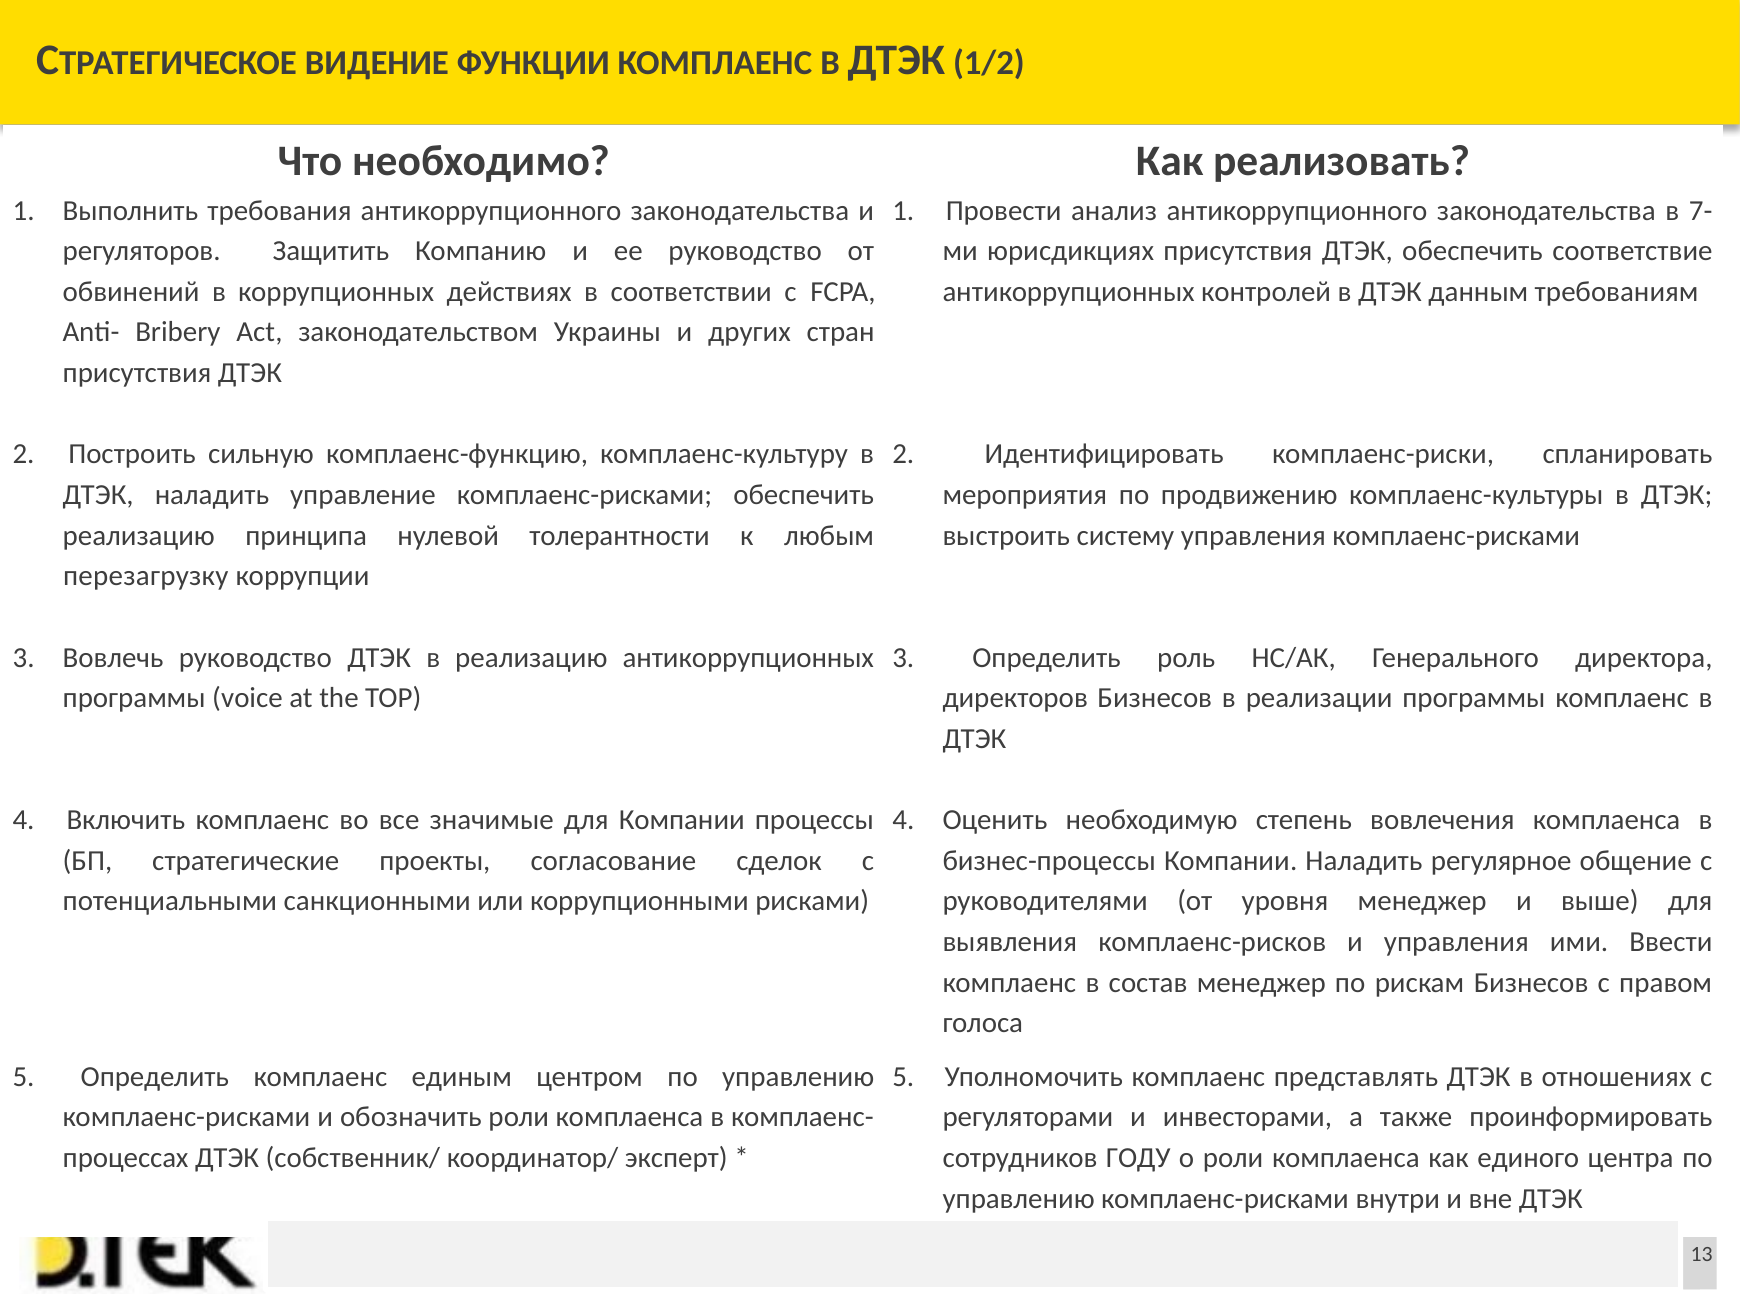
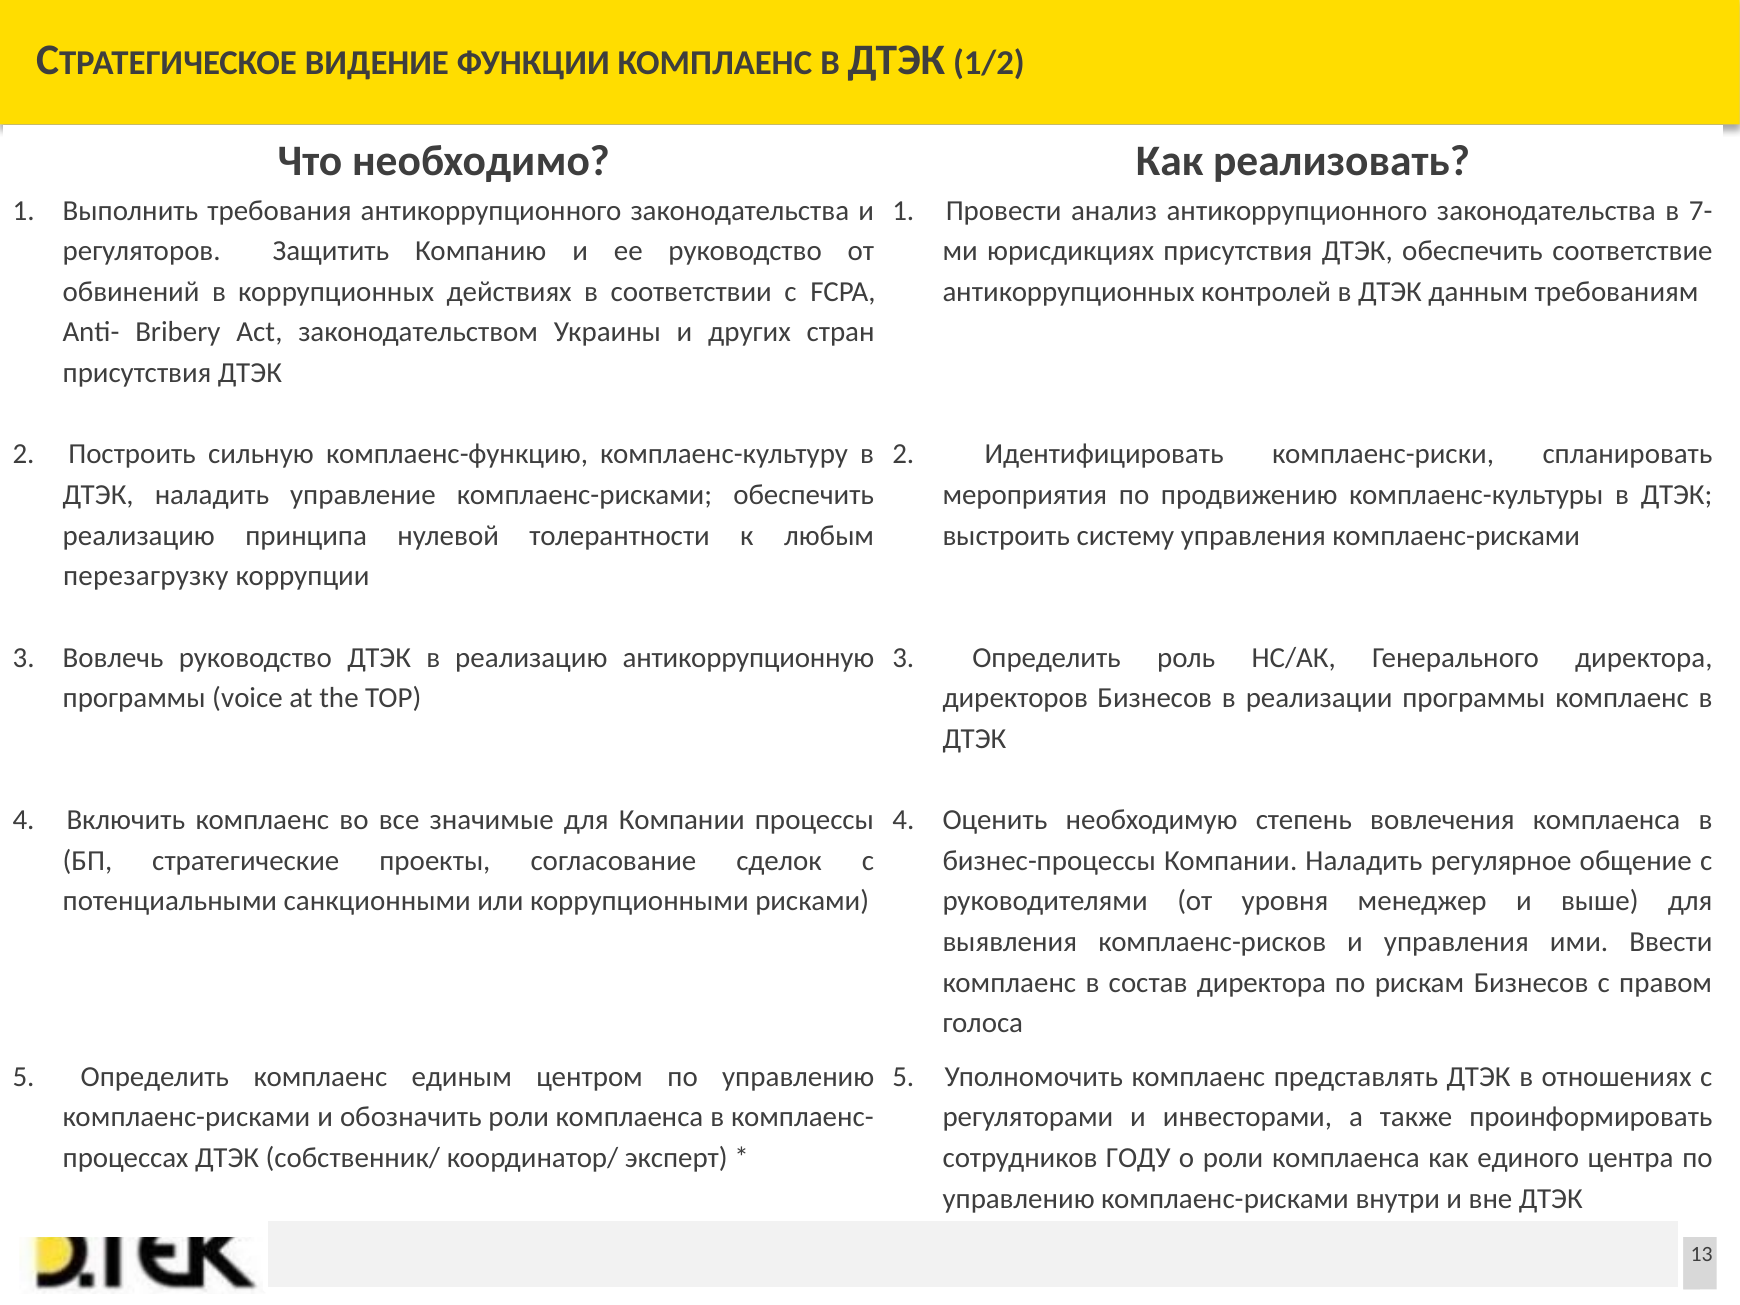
реализацию антикоррупционных: антикоррупционных -> антикоррупционную
состав менеджер: менеджер -> директора
